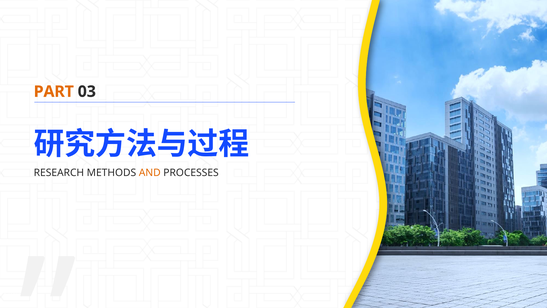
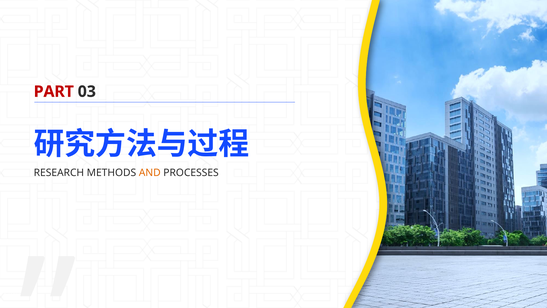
PART colour: orange -> red
